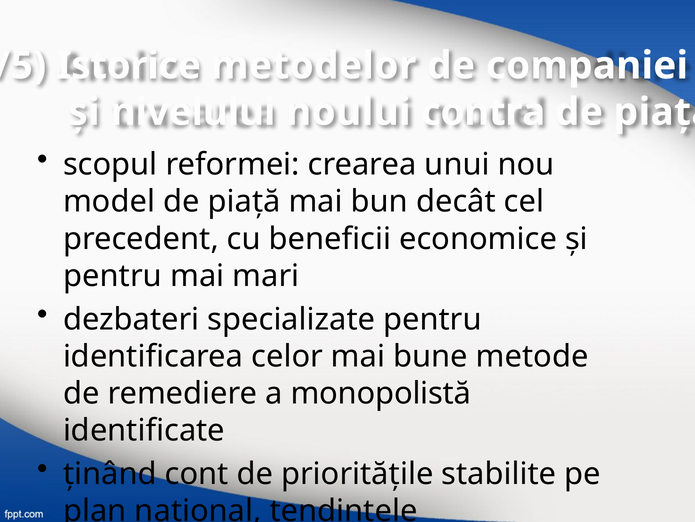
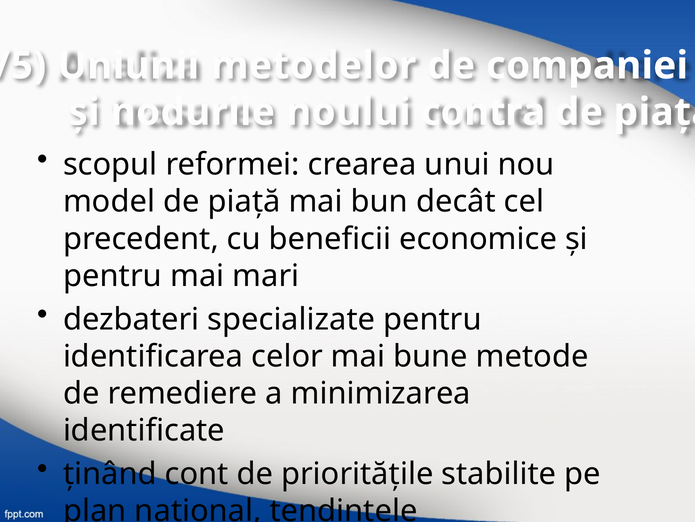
Istorice: Istorice -> Uniunii
nivelului: nivelului -> nodurile
monopolistă: monopolistă -> minimizarea
